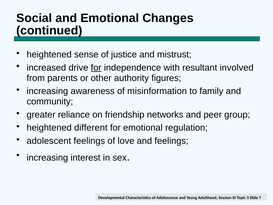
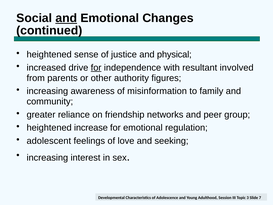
and at (66, 18) underline: none -> present
mistrust: mistrust -> physical
different: different -> increase
and feelings: feelings -> seeking
